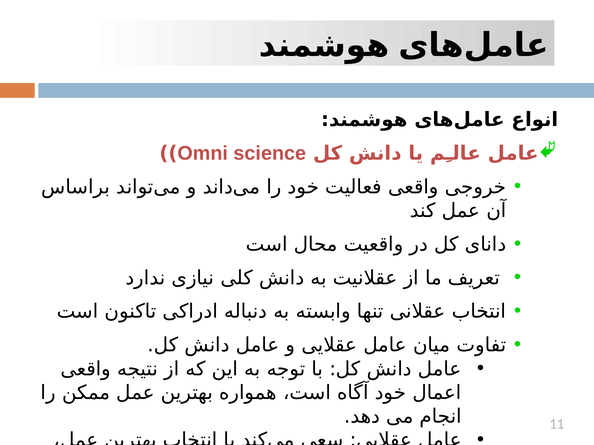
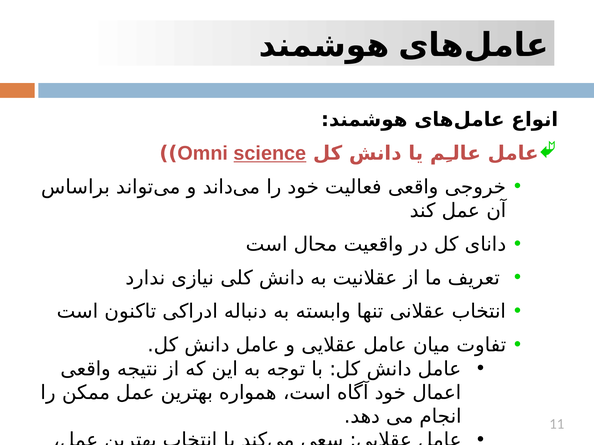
science underline: none -> present
